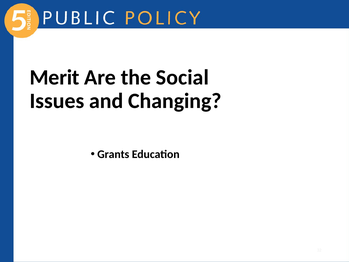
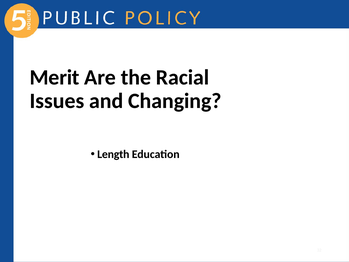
Social: Social -> Racial
Grants: Grants -> Length
